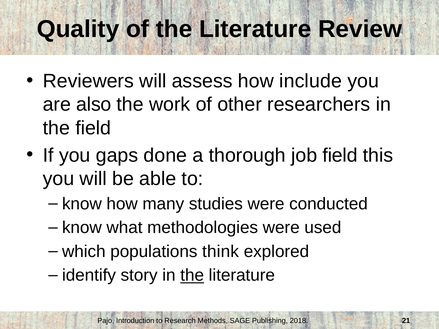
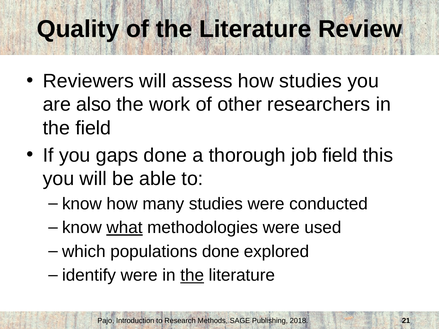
how include: include -> studies
what underline: none -> present
populations think: think -> done
identify story: story -> were
